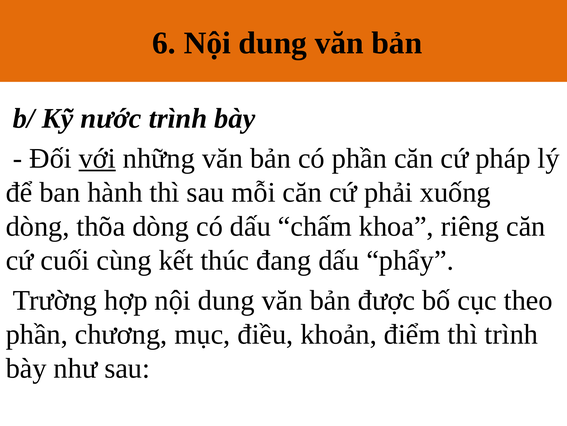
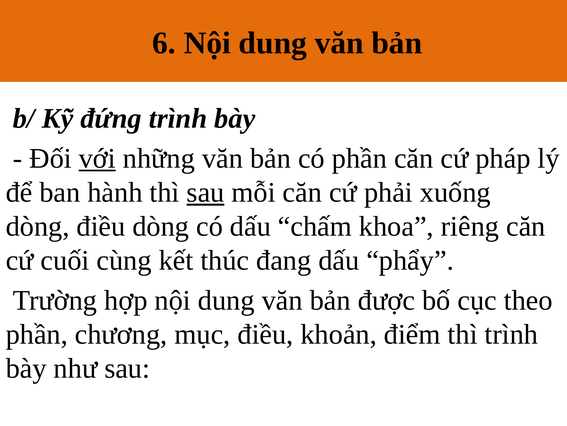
nước: nước -> đứng
sau at (206, 192) underline: none -> present
dòng thõa: thõa -> điều
